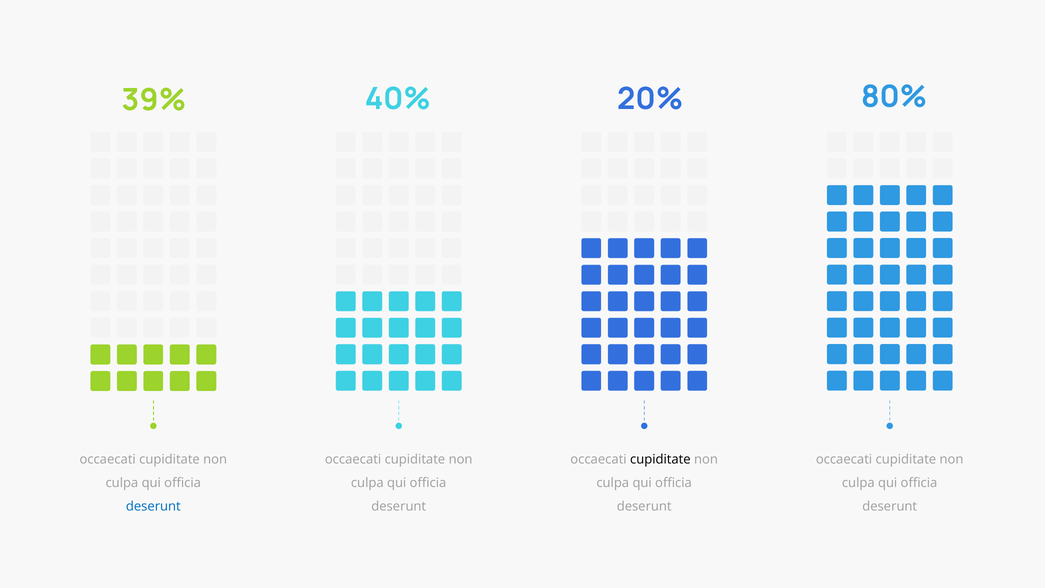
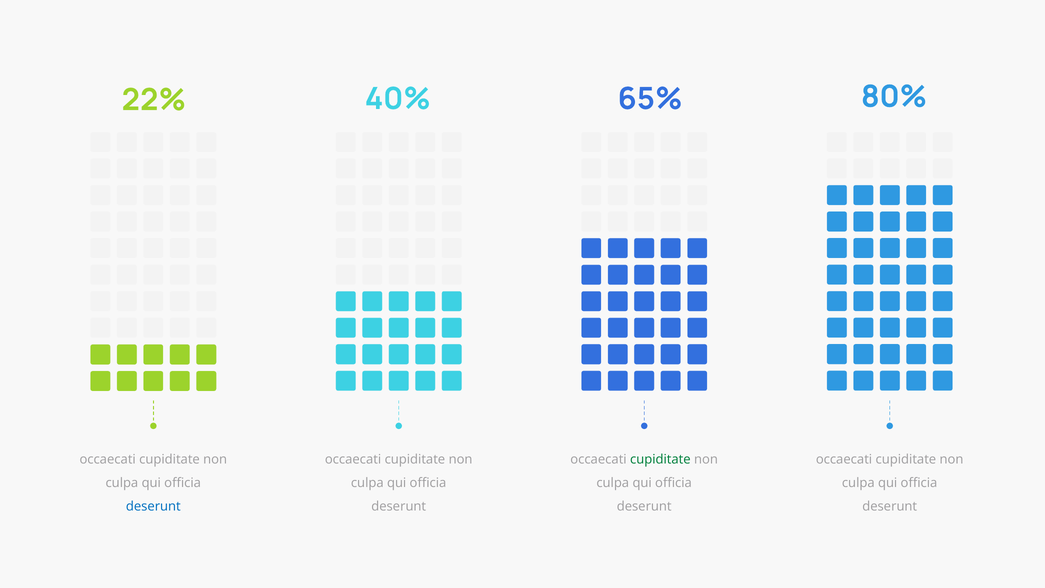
39%: 39% -> 22%
20%: 20% -> 65%
cupiditate at (660, 459) colour: black -> green
